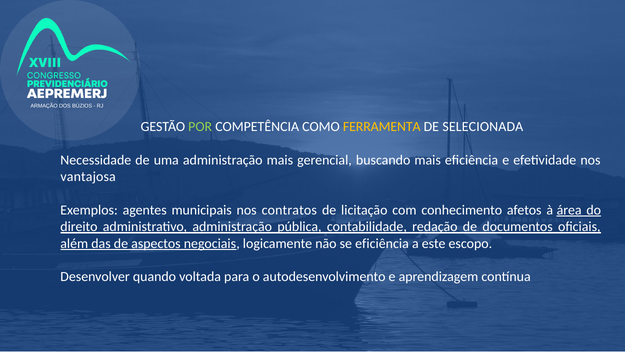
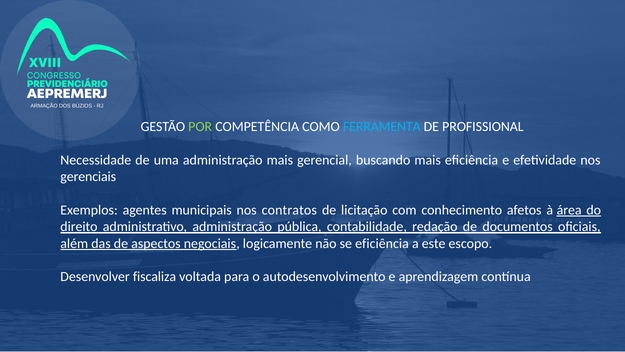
FERRAMENTA colour: yellow -> light blue
SELECIONADA: SELECIONADA -> PROFISSIONAL
vantajosa: vantajosa -> gerenciais
quando: quando -> fiscaliza
